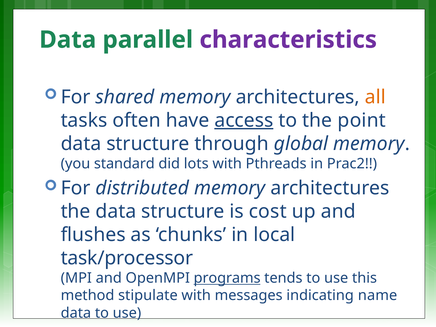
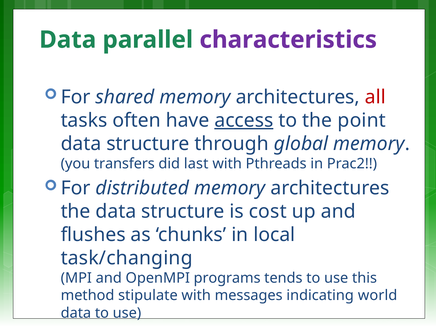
all colour: orange -> red
standard: standard -> transfers
lots: lots -> last
task/processor: task/processor -> task/changing
programs underline: present -> none
name: name -> world
